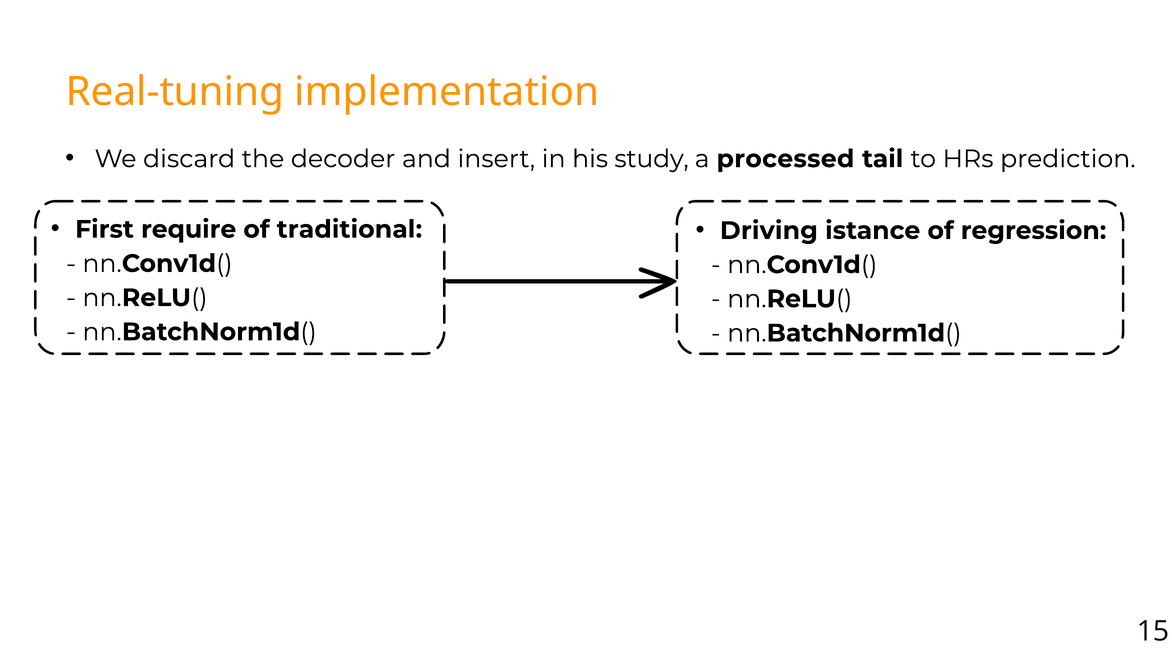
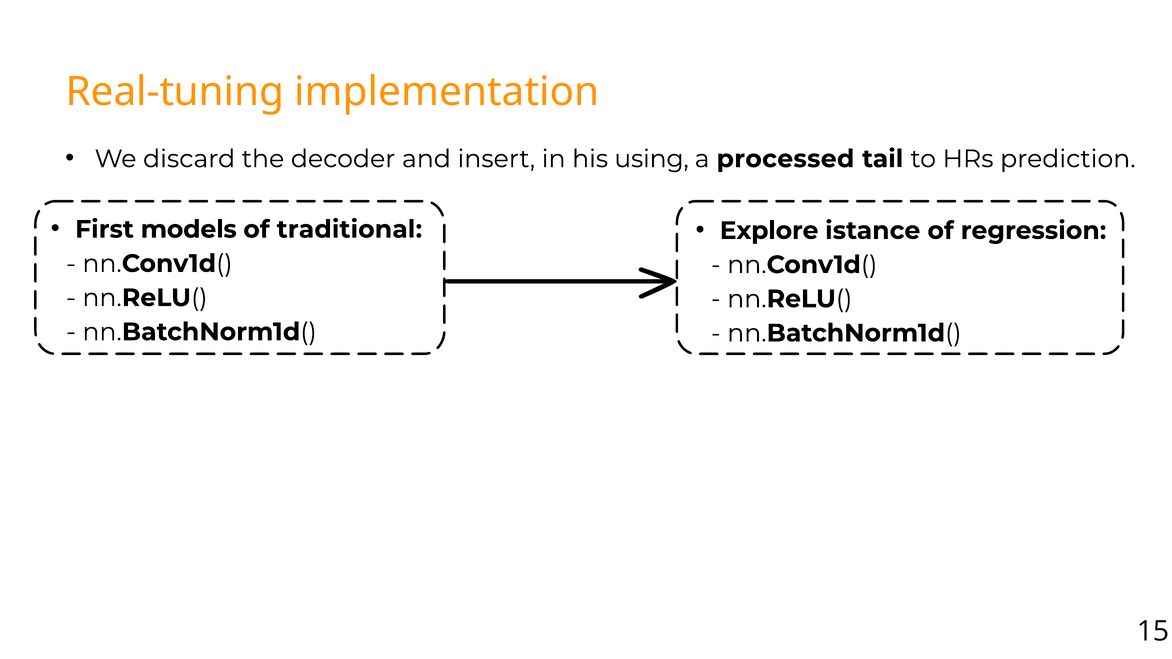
study: study -> using
require: require -> models
Driving: Driving -> Explore
